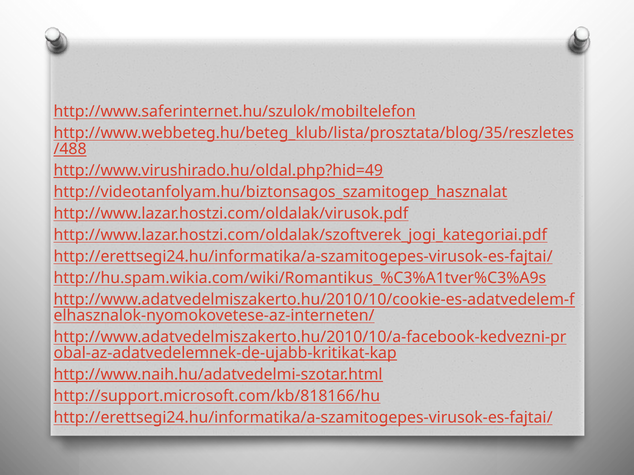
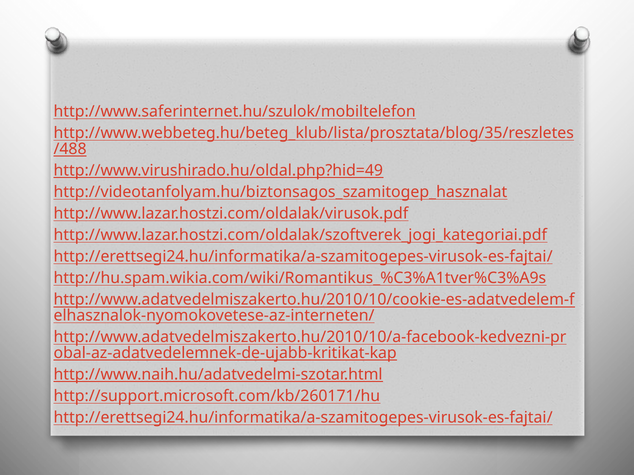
http://support.microsoft.com/kb/818166/hu: http://support.microsoft.com/kb/818166/hu -> http://support.microsoft.com/kb/260171/hu
